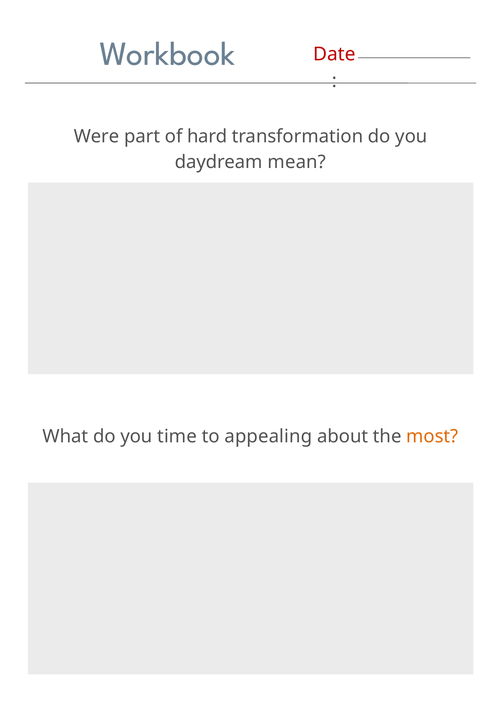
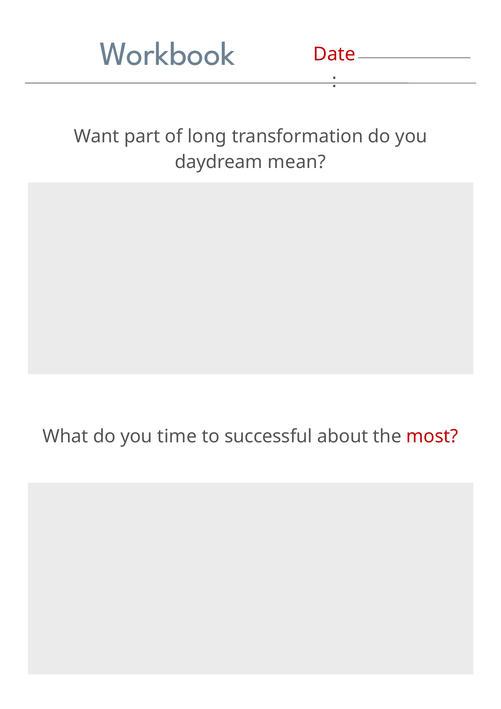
Were: Were -> Want
hard: hard -> long
appealing: appealing -> successful
most colour: orange -> red
